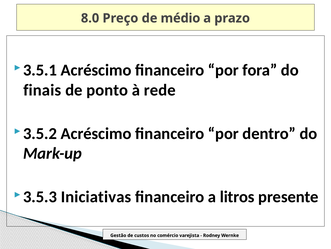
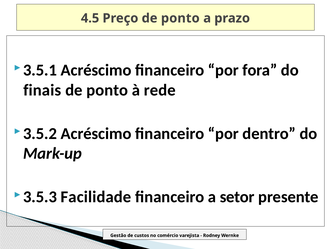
8.0: 8.0 -> 4.5
Preço de médio: médio -> ponto
Iniciativas: Iniciativas -> Facilidade
litros: litros -> setor
